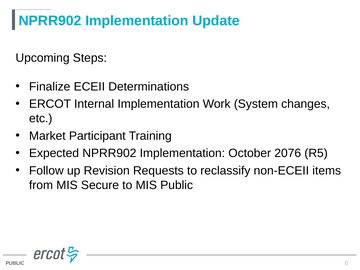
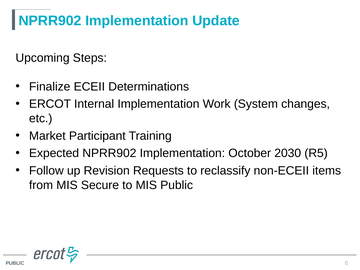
2076: 2076 -> 2030
